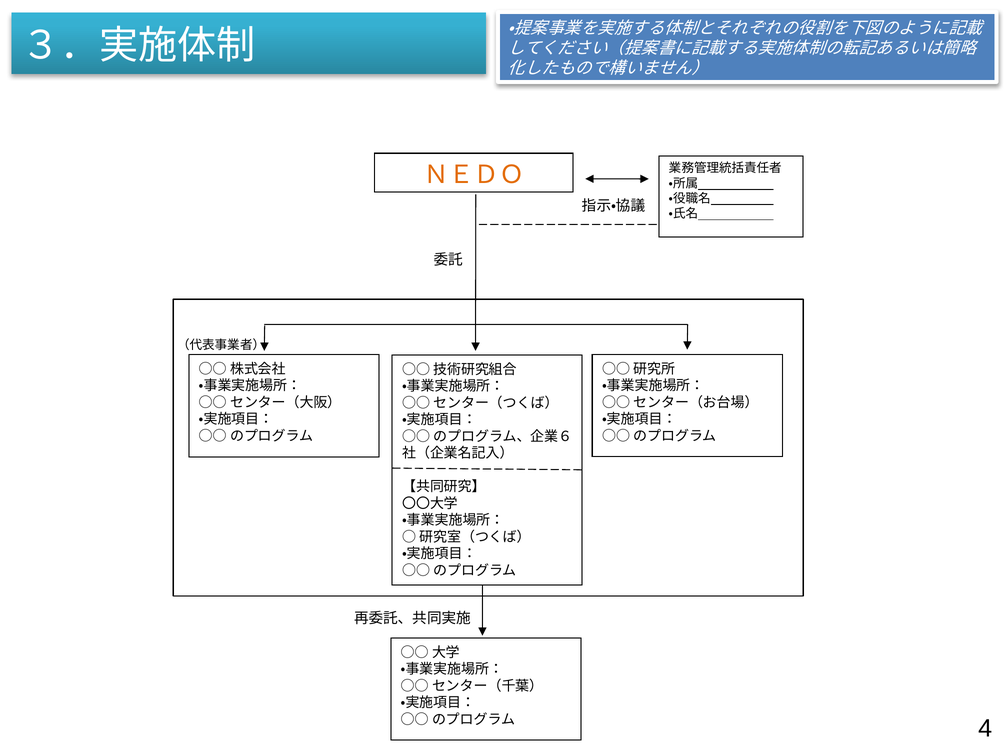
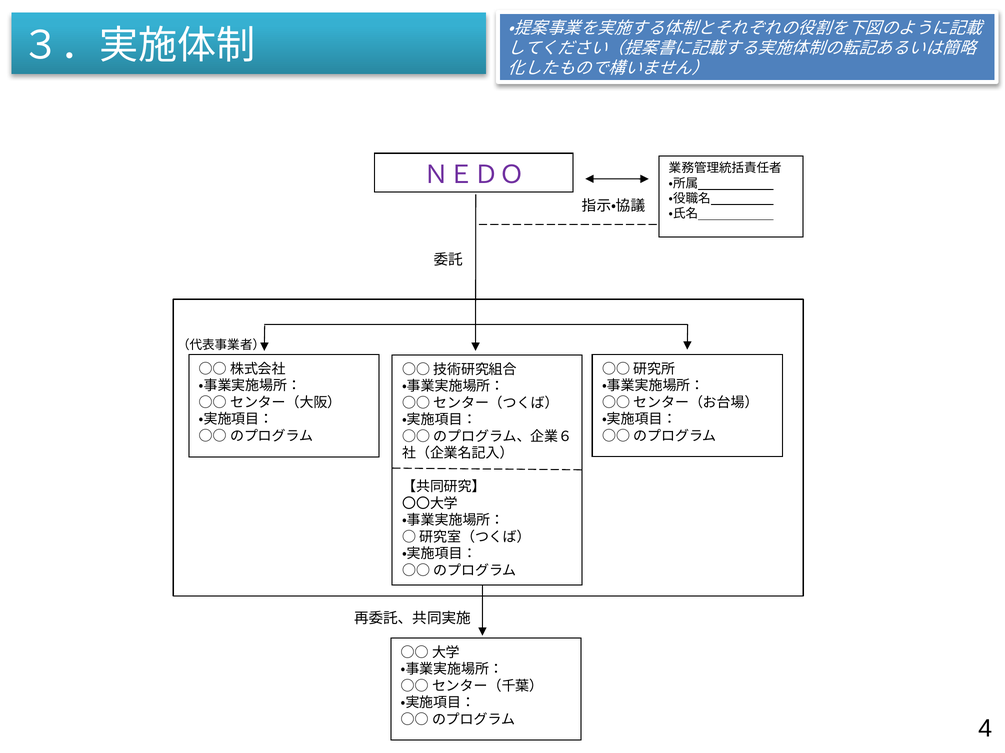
ＮＥＤＯ colour: orange -> purple
